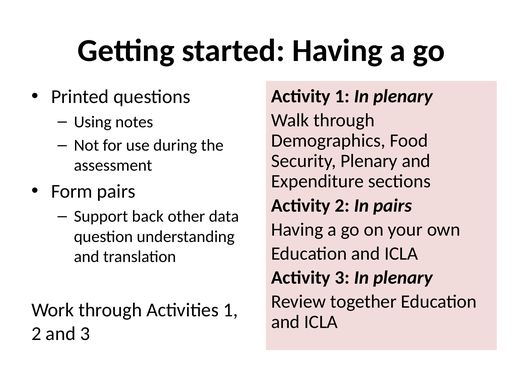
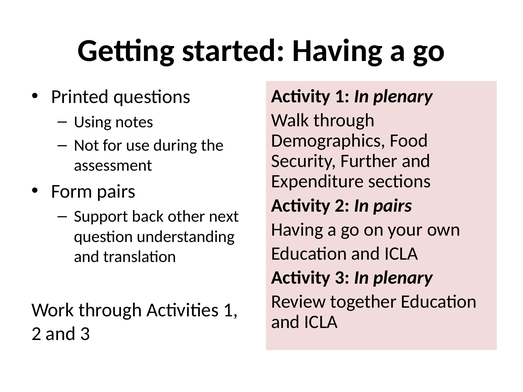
Security Plenary: Plenary -> Further
data: data -> next
